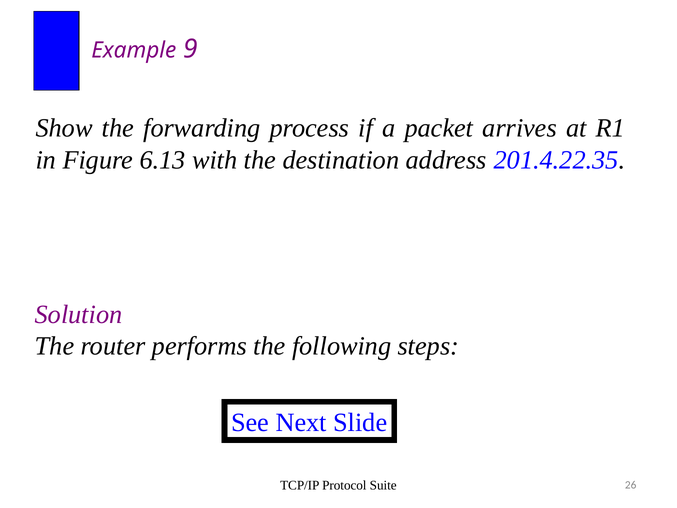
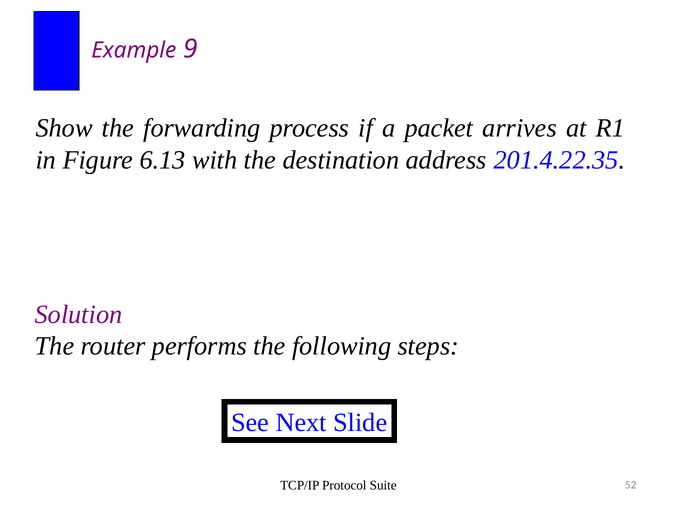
26: 26 -> 52
